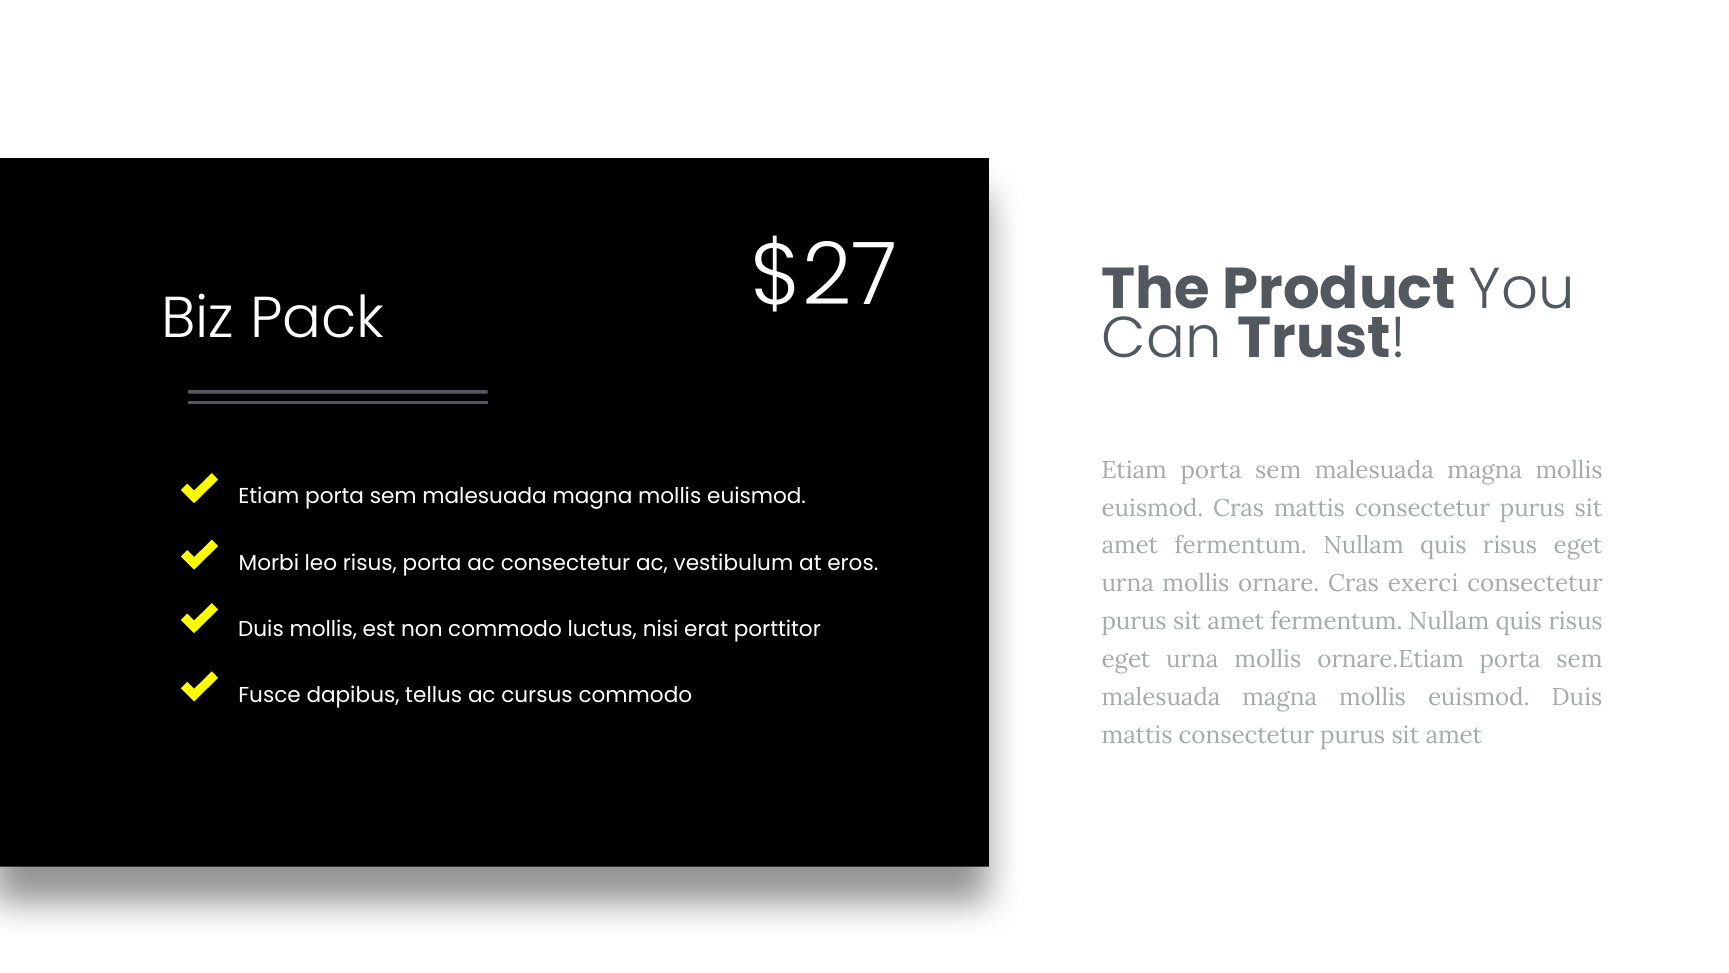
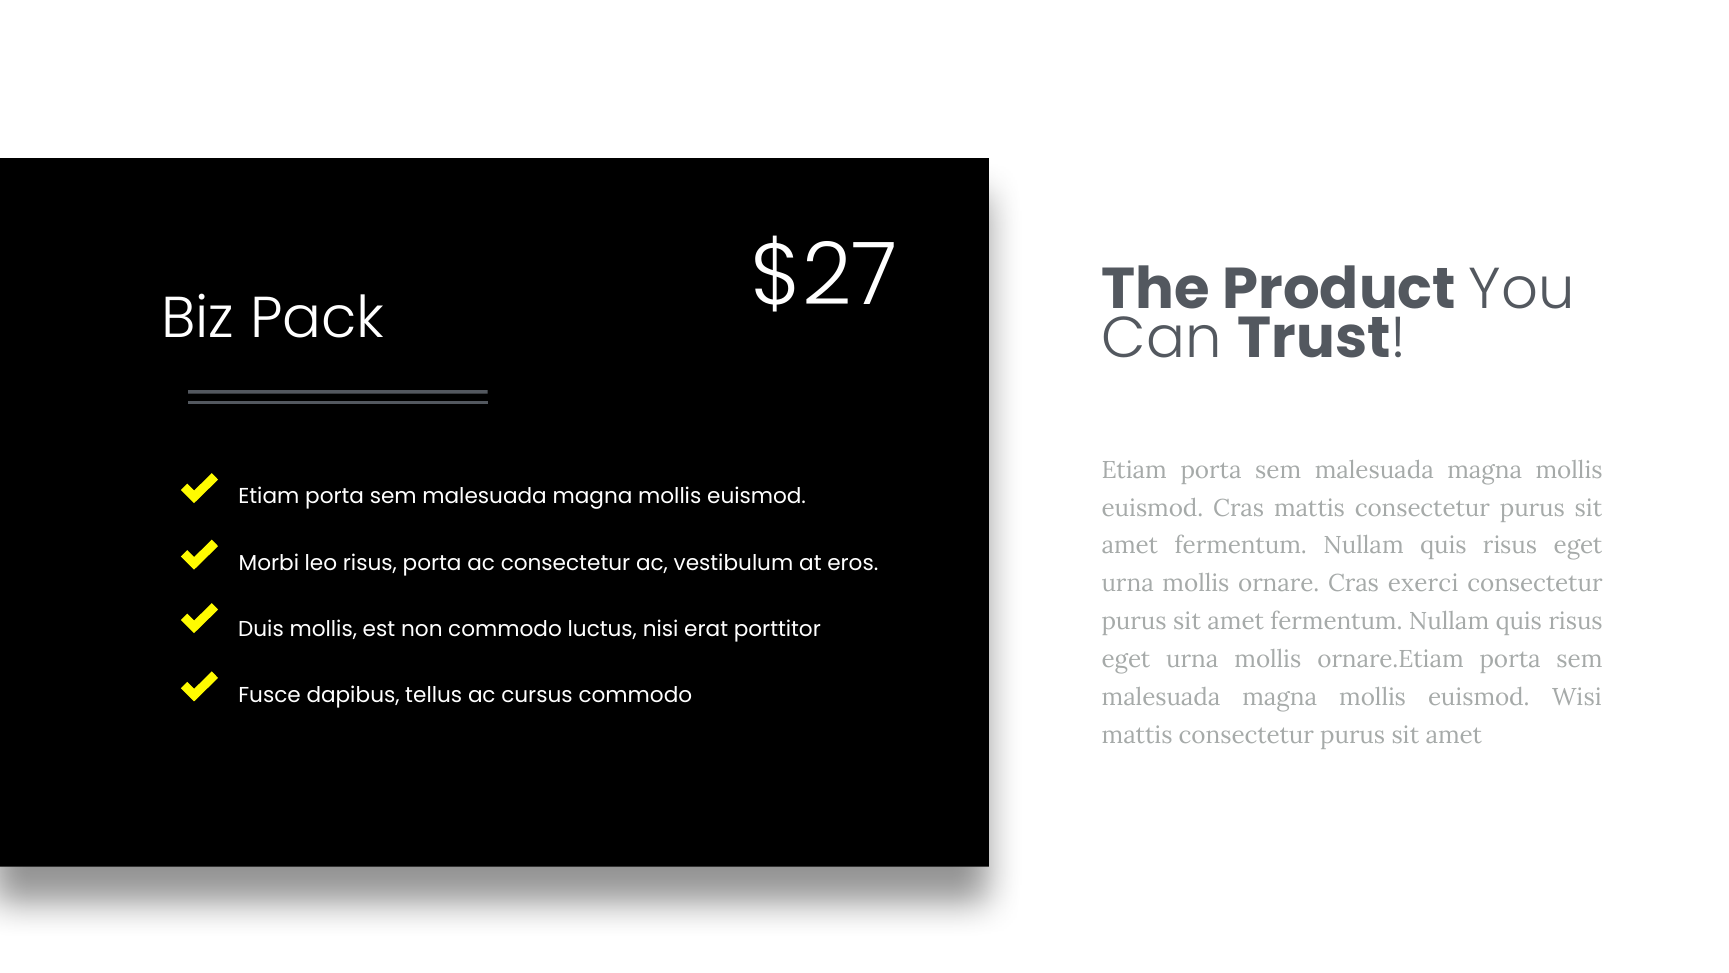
euismod Duis: Duis -> Wisi
